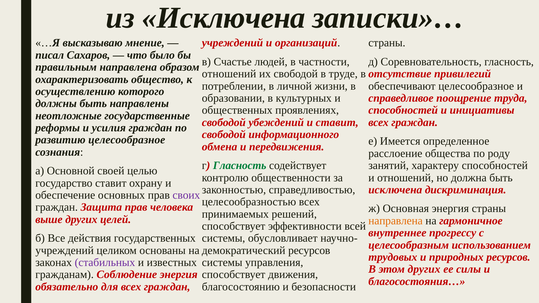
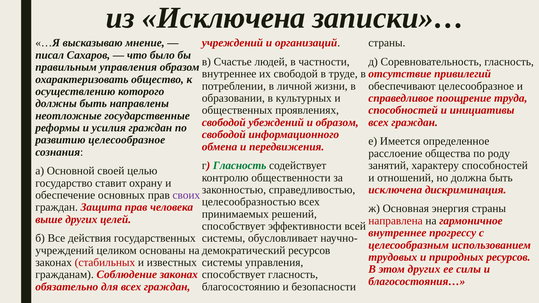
правильным направлена: направлена -> управления
отношений at (229, 74): отношений -> внутреннее
и ставит: ставит -> образом
направлена at (396, 221) colour: orange -> red
стабильных colour: purple -> red
Соблюдение энергия: энергия -> законах
способствует движения: движения -> гласность
